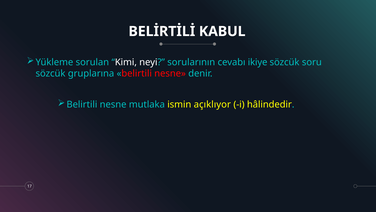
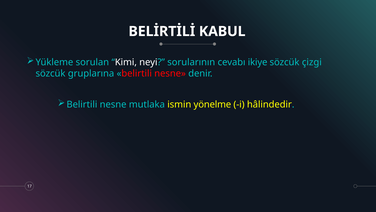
soru: soru -> çizgi
açıklıyor: açıklıyor -> yönelme
